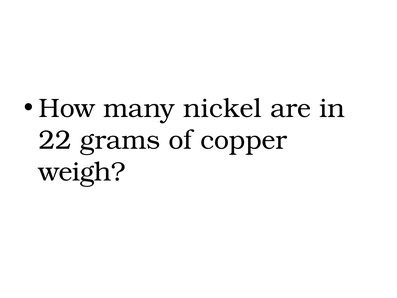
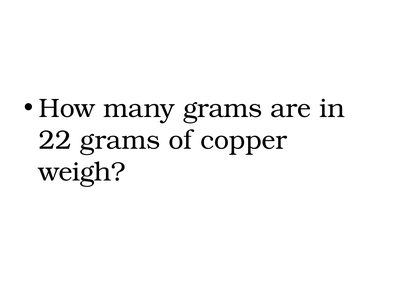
many nickel: nickel -> grams
